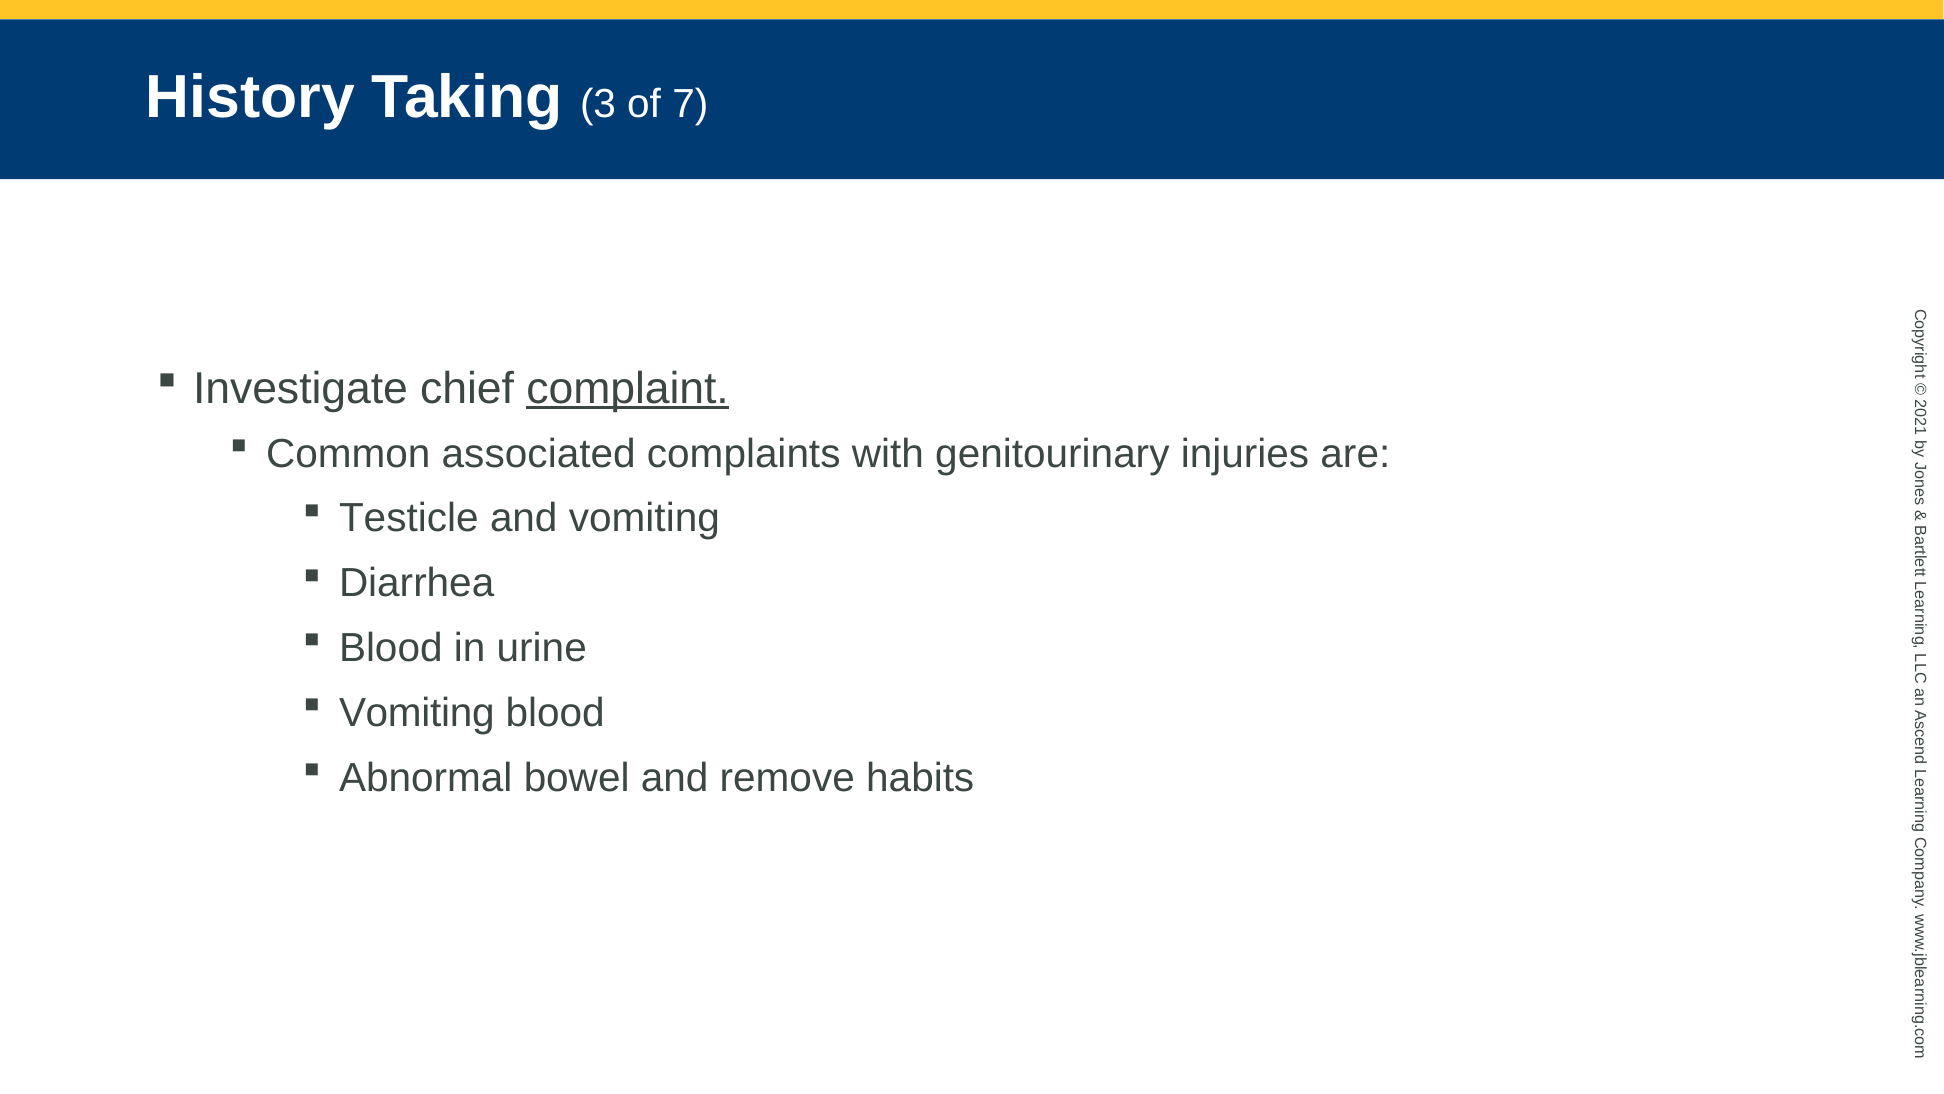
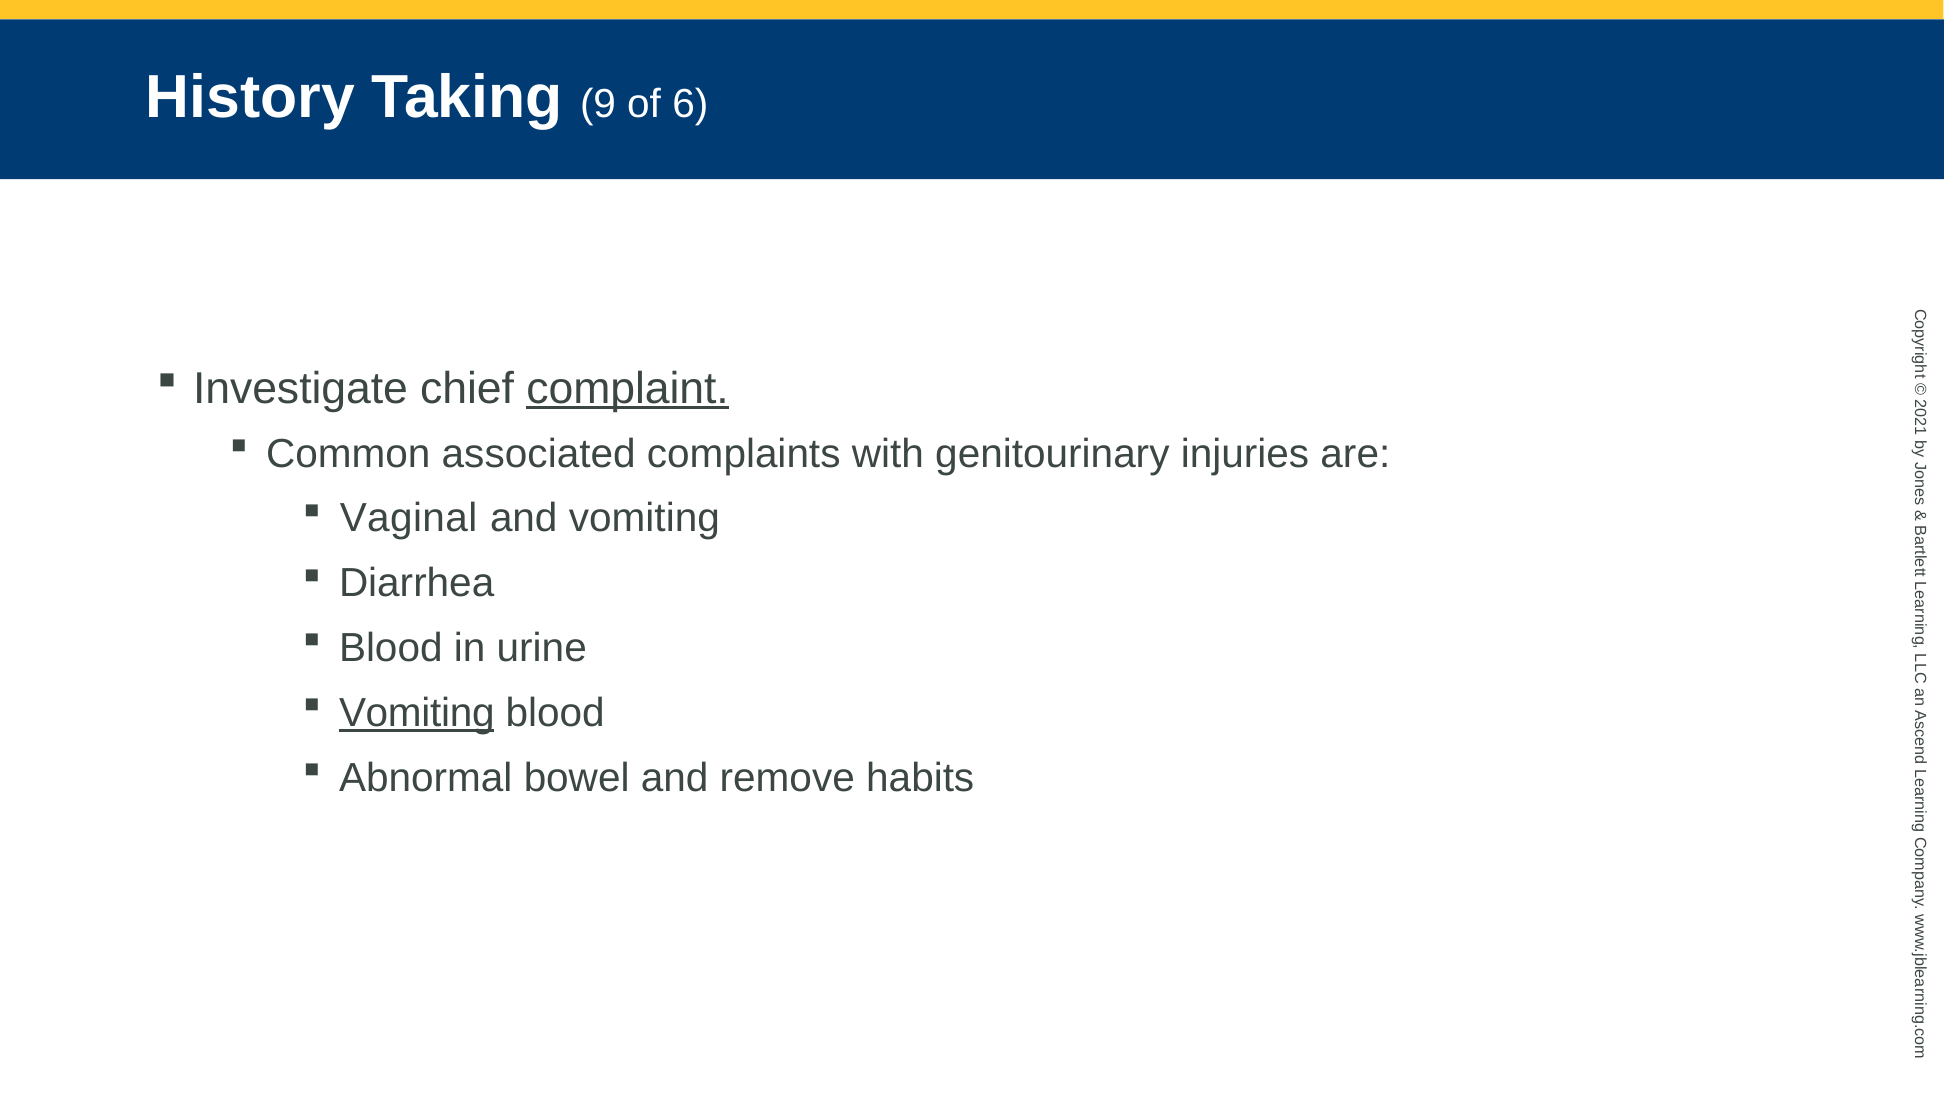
3: 3 -> 9
7: 7 -> 6
Testicle: Testicle -> Vaginal
Vomiting at (417, 713) underline: none -> present
